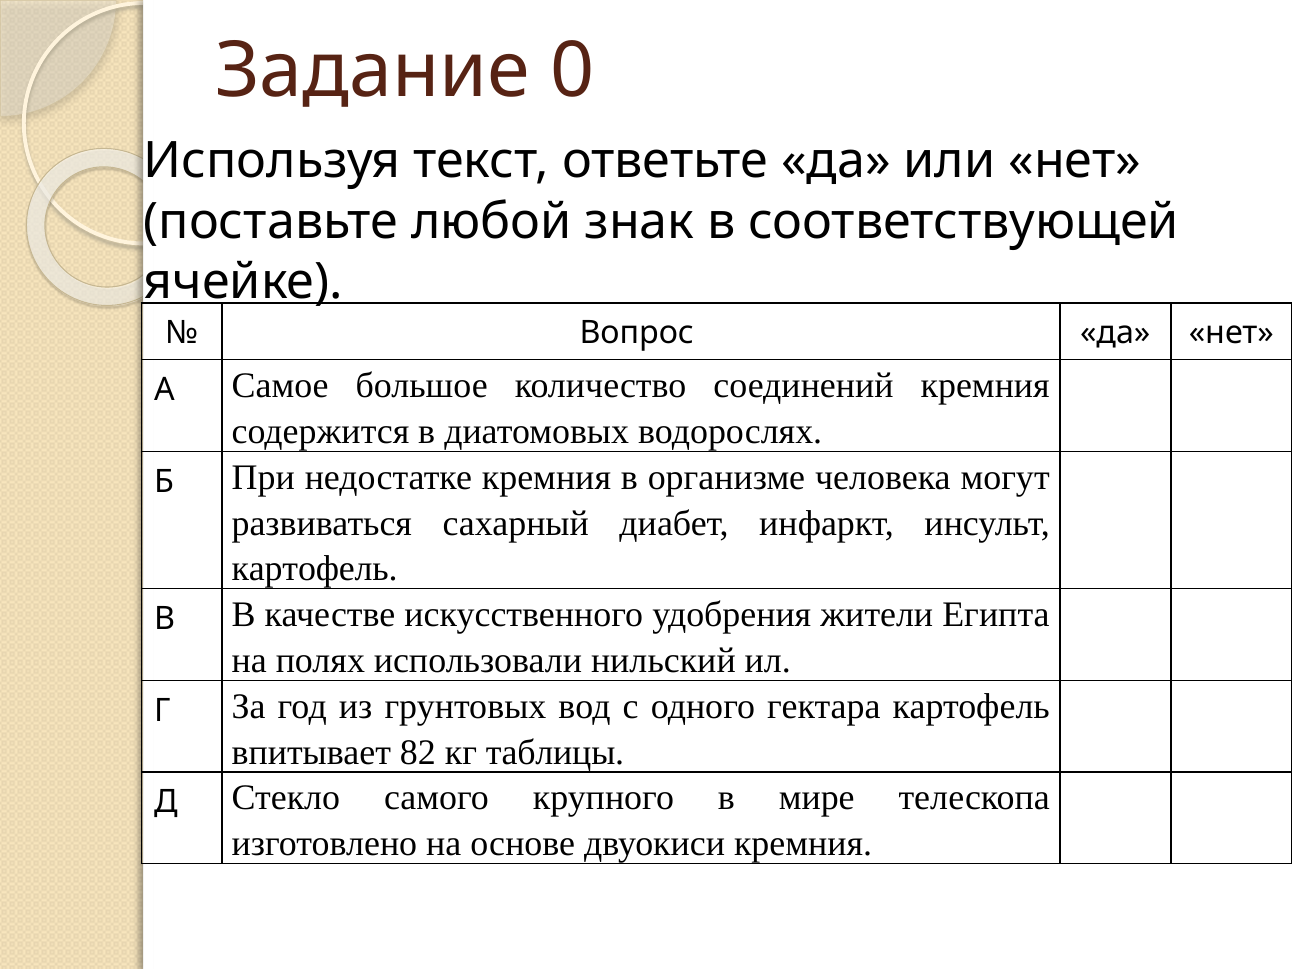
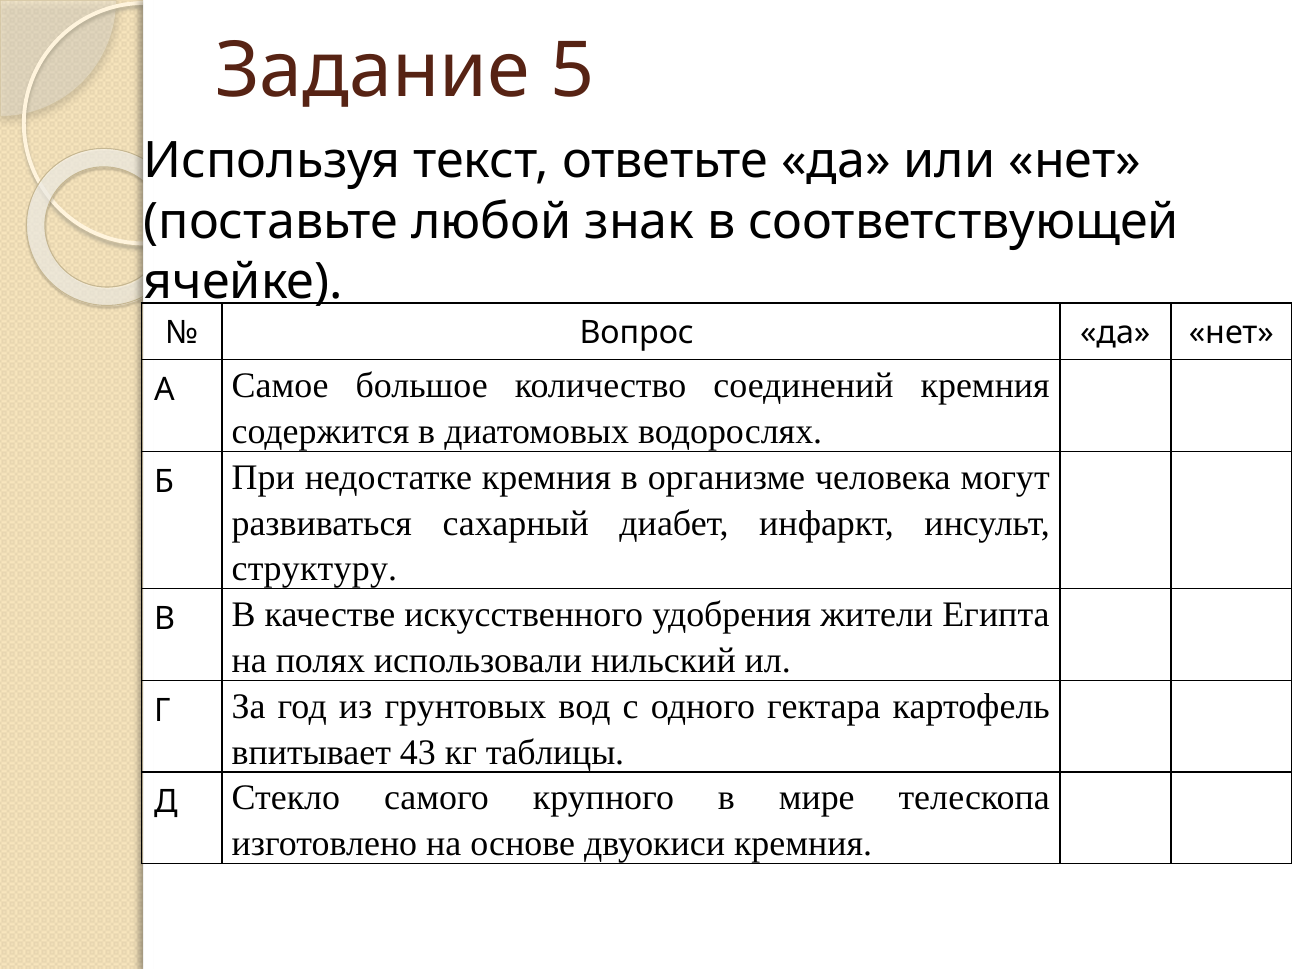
0: 0 -> 5
картофель at (315, 569): картофель -> структуру
82: 82 -> 43
